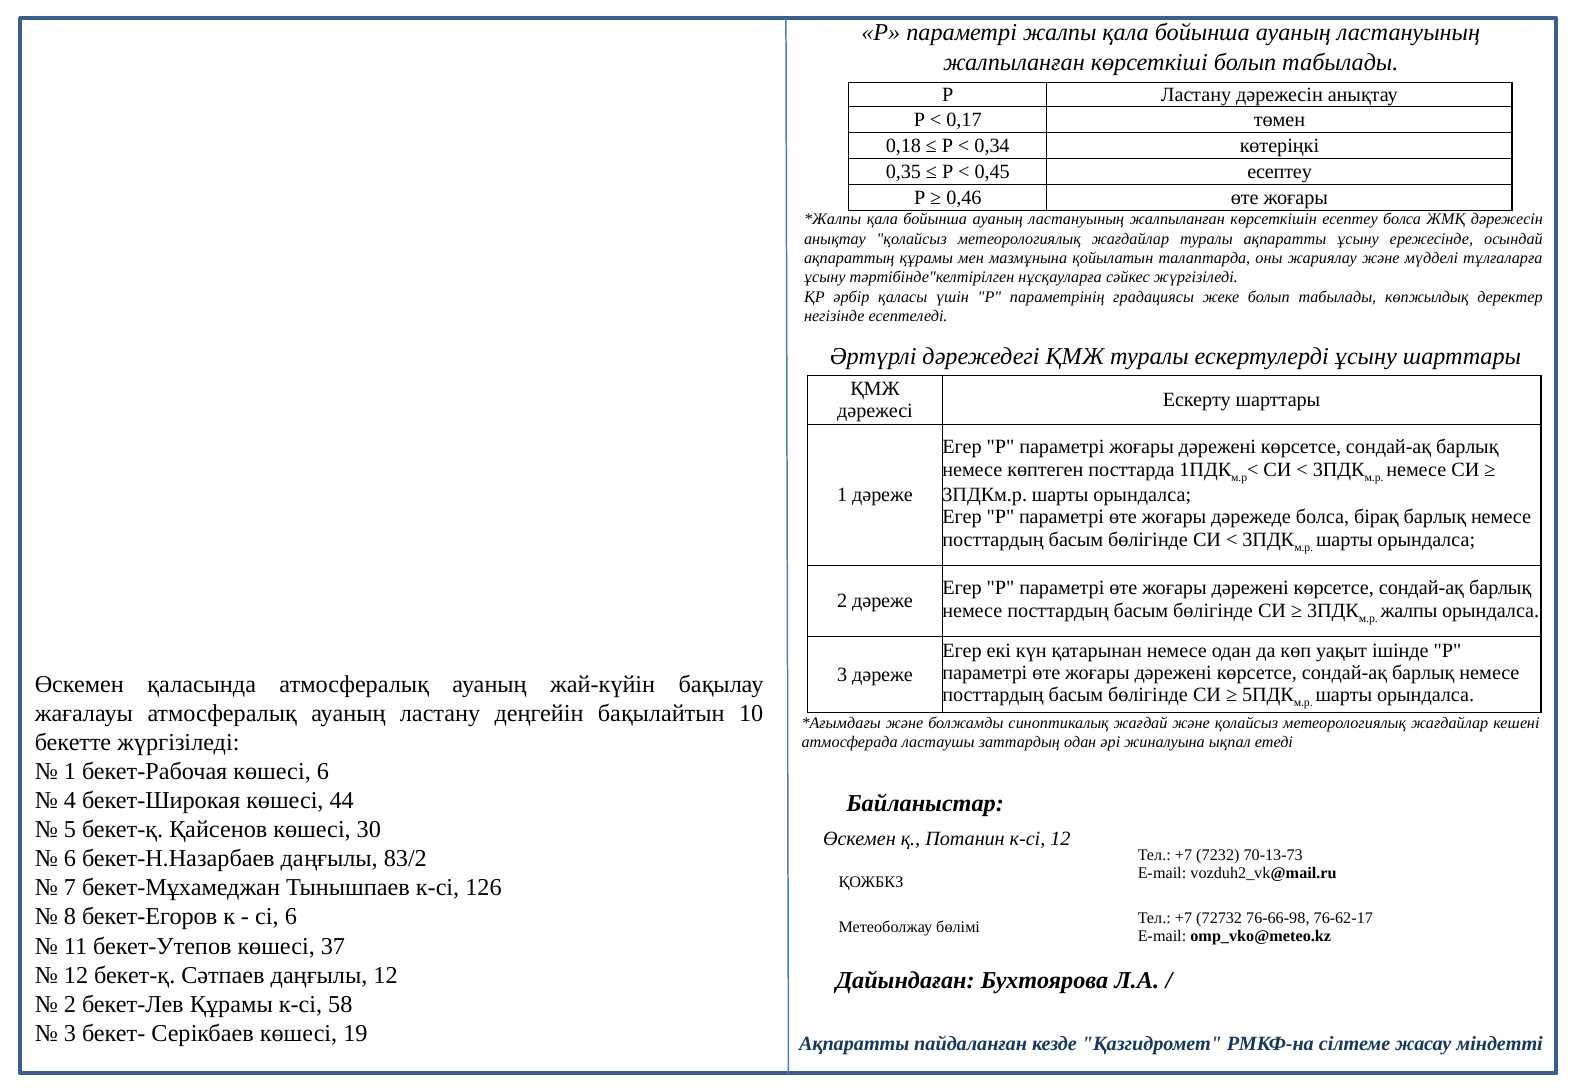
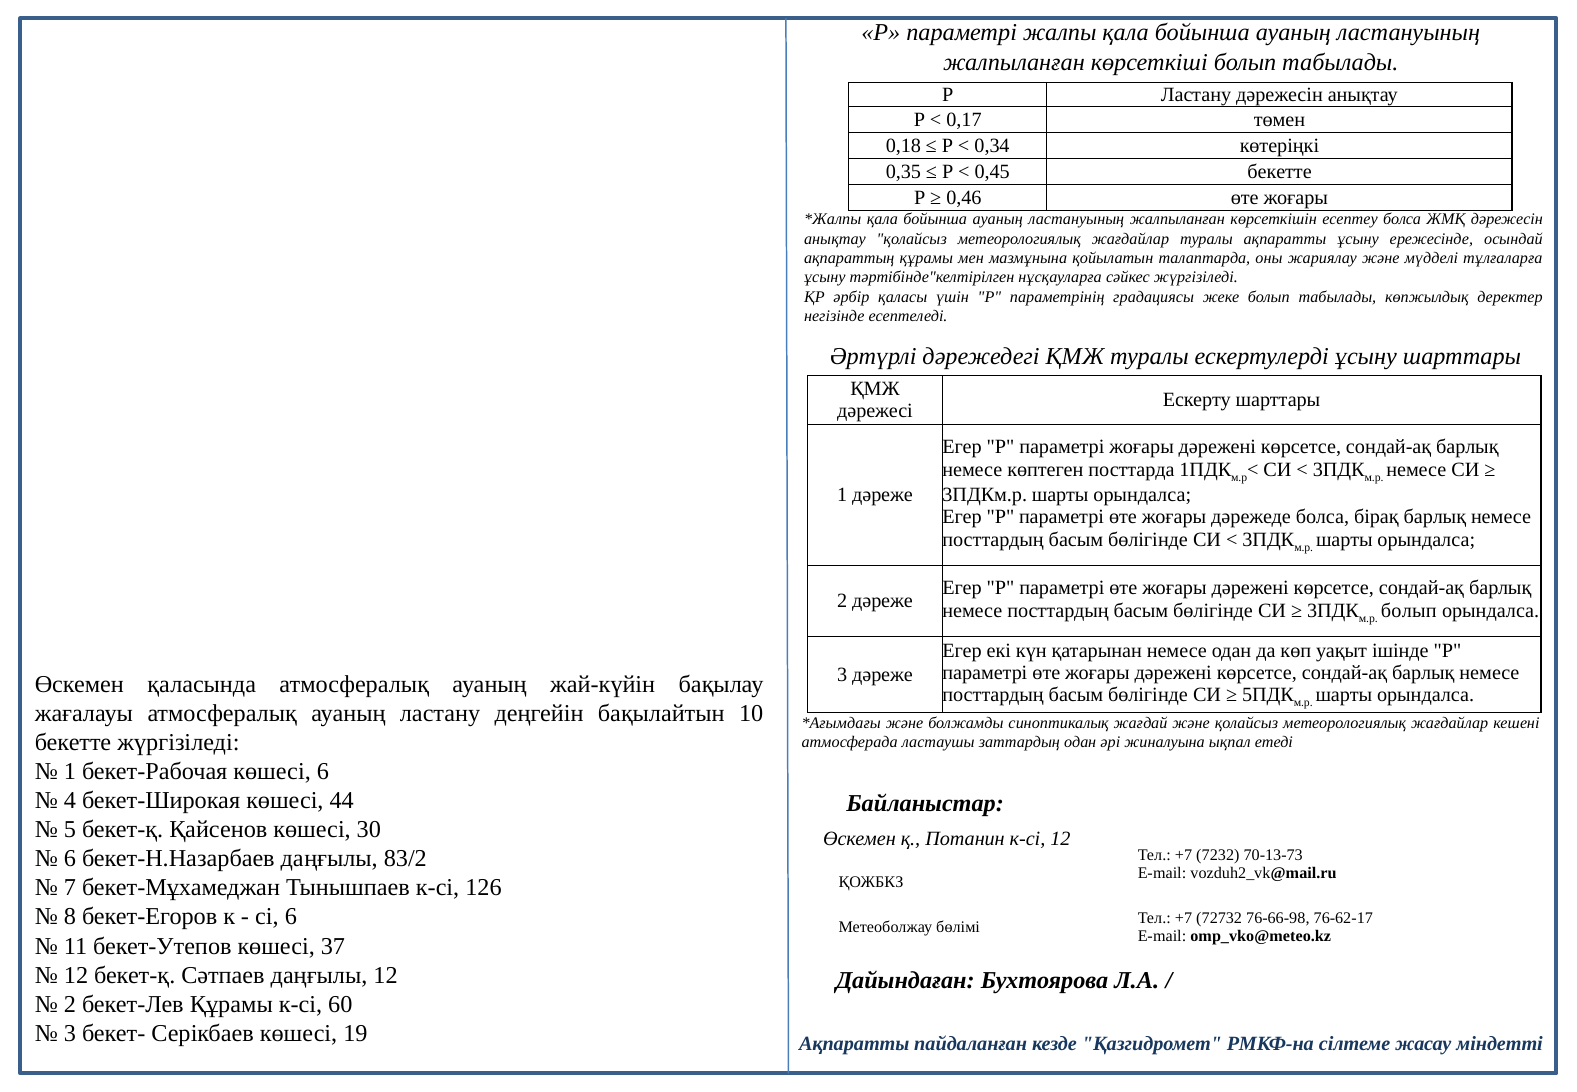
0,45 есептеу: есептеу -> бекетте
жалпы at (1409, 610): жалпы -> болып
58: 58 -> 60
